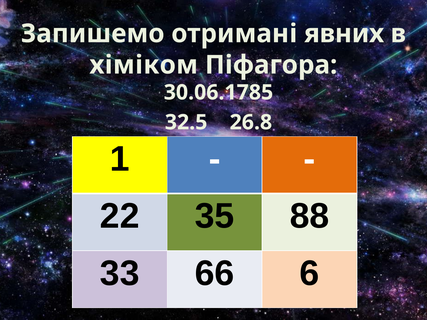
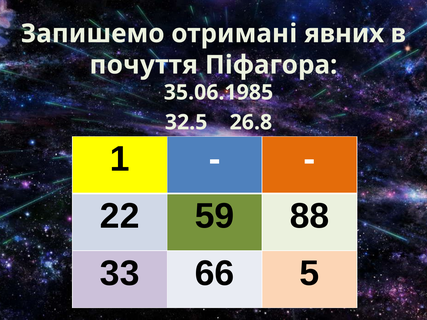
хіміком: хіміком -> почуття
30.06.1785: 30.06.1785 -> 35.06.1985
35: 35 -> 59
6: 6 -> 5
